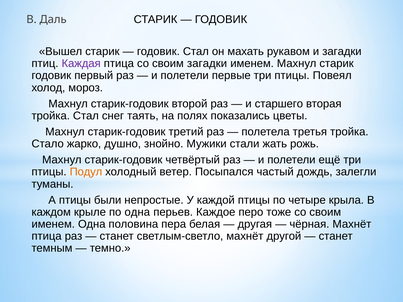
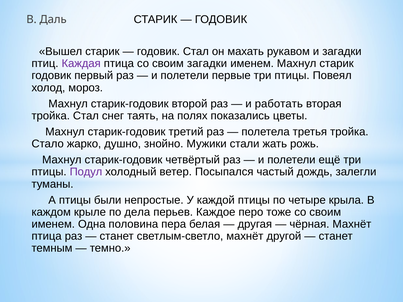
старшего: старшего -> работать
Подул colour: orange -> purple
по одна: одна -> дела
